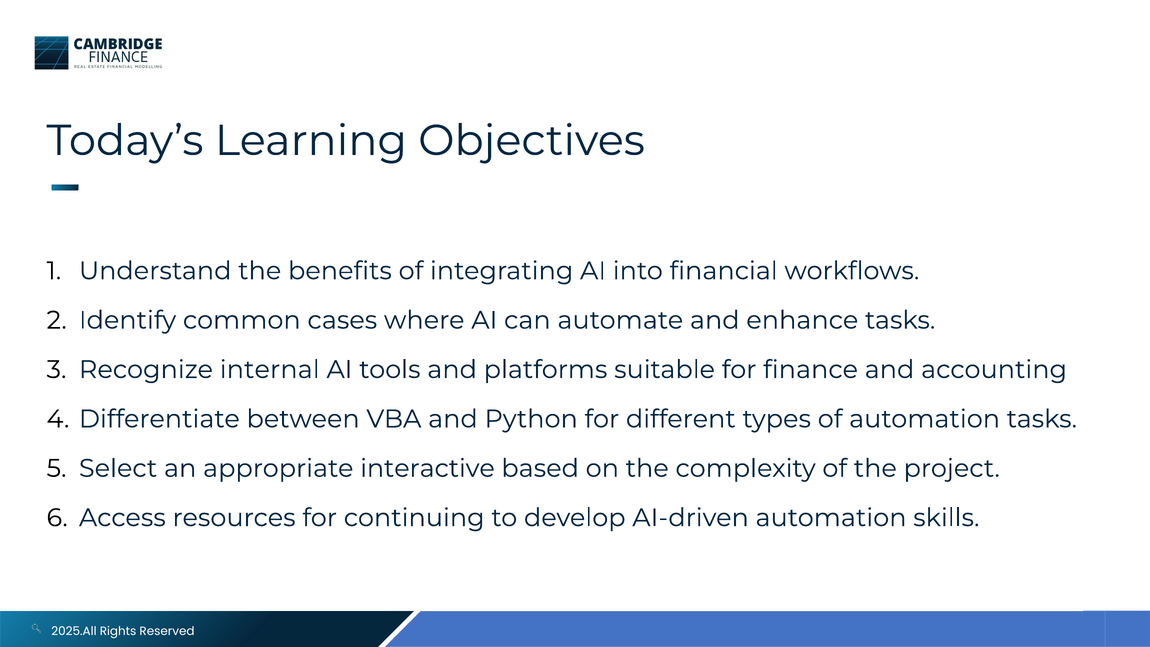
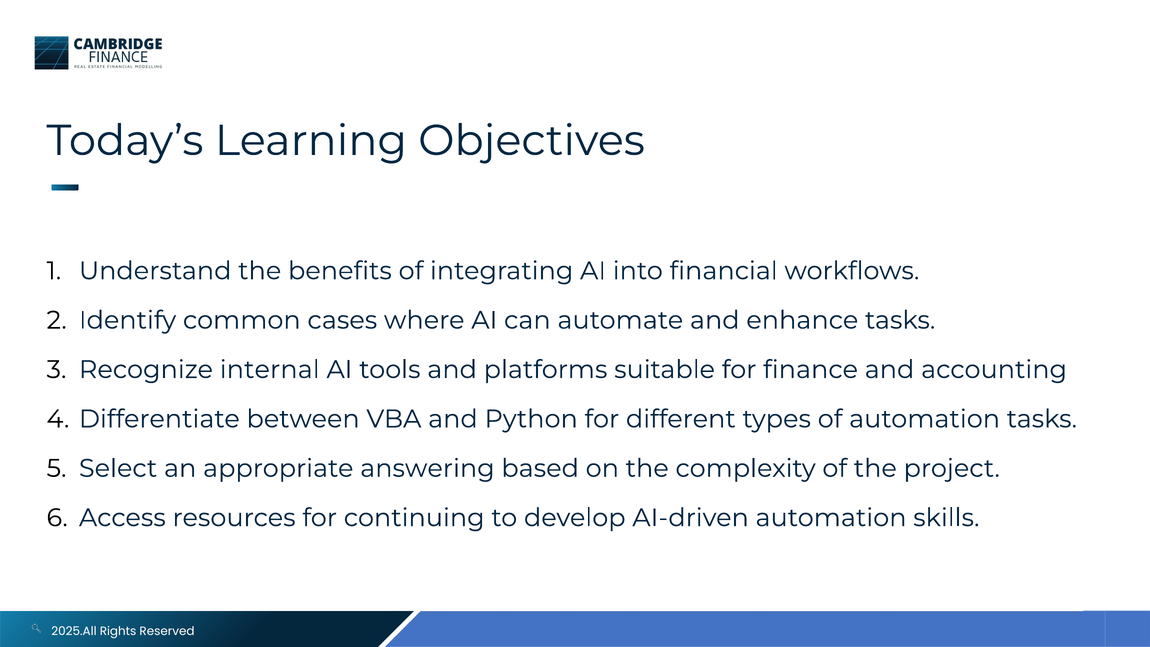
interactive: interactive -> answering
